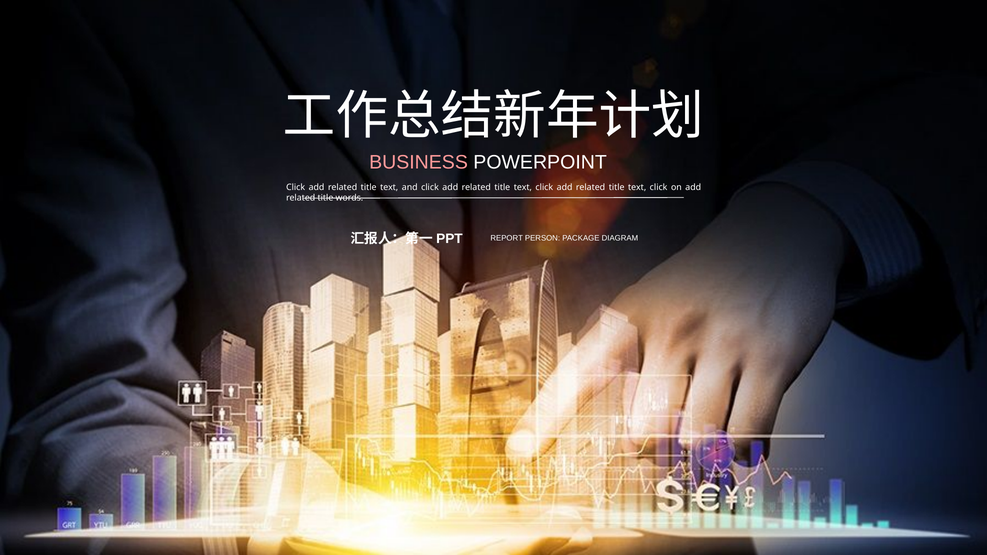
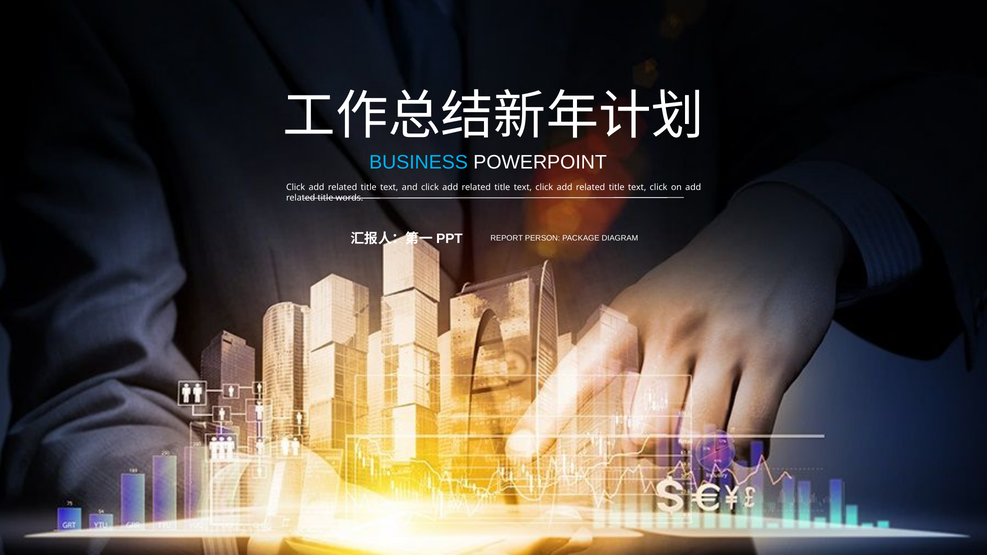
BUSINESS colour: pink -> light blue
